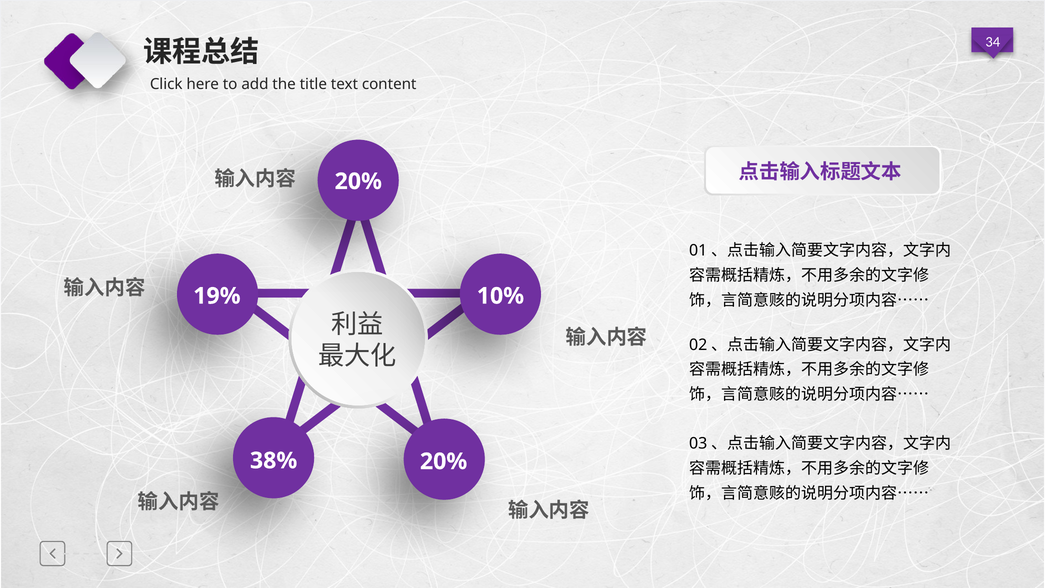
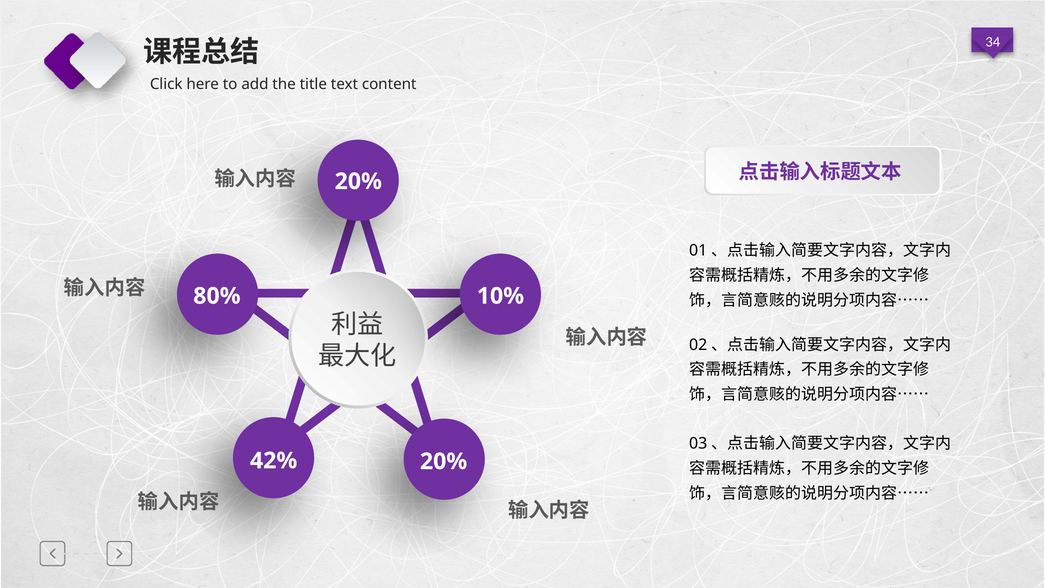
19%: 19% -> 80%
38%: 38% -> 42%
